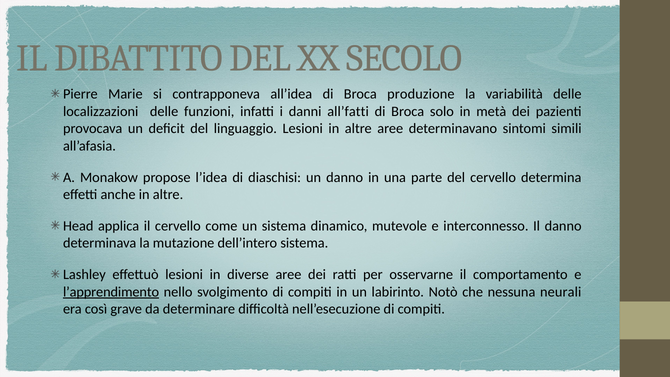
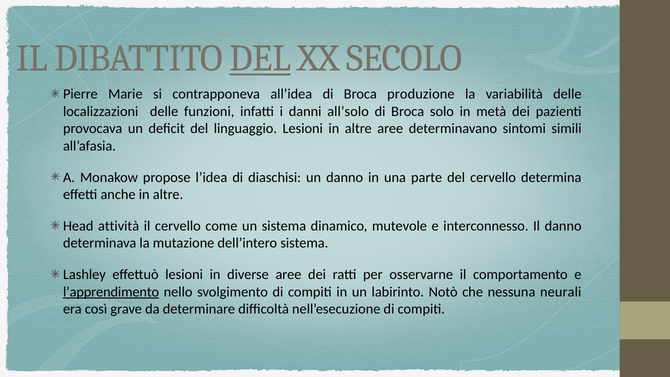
DEL at (260, 58) underline: none -> present
all’fatti: all’fatti -> all’solo
applica: applica -> attività
